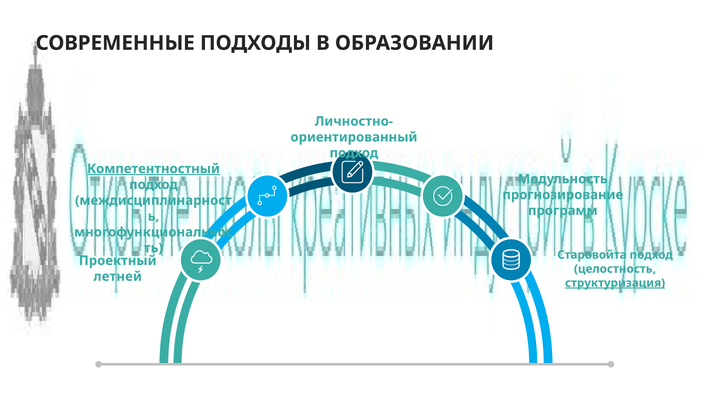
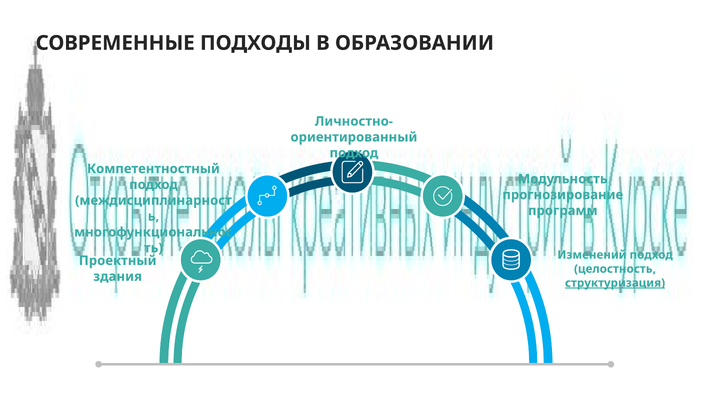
Компетентностный underline: present -> none
Старовойта: Старовойта -> Изменений
летней: летней -> здания
